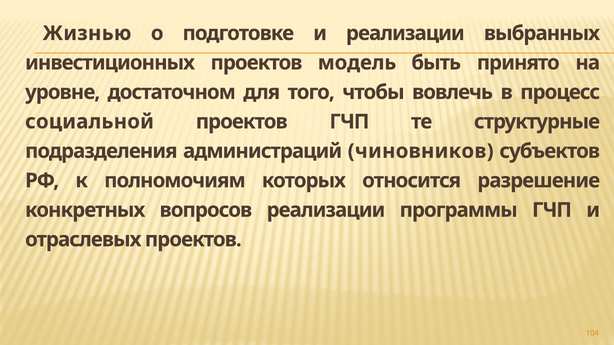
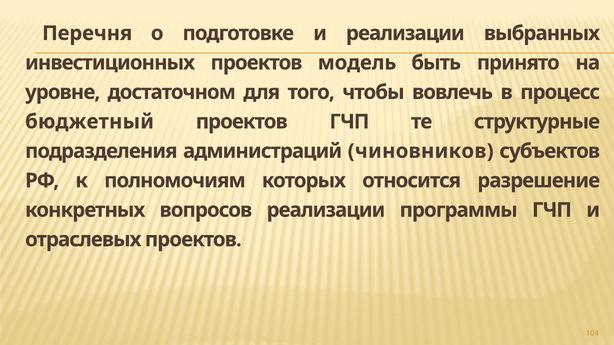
Жизнью: Жизнью -> Перечня
социальной: социальной -> бюджетный
